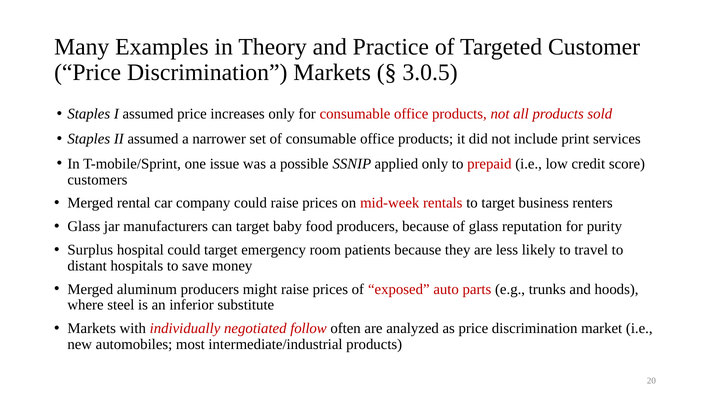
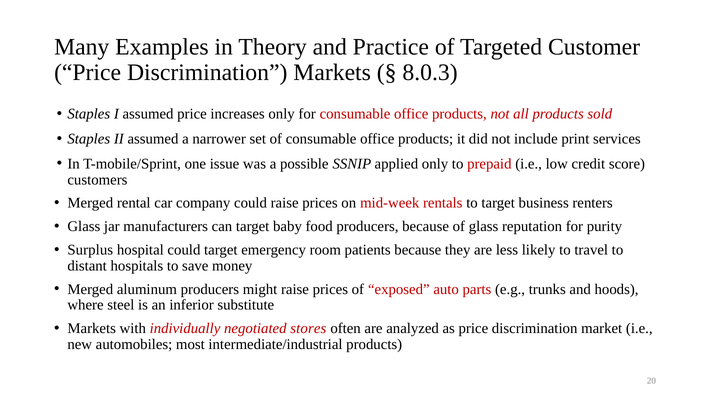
3.0.5: 3.0.5 -> 8.0.3
follow: follow -> stores
